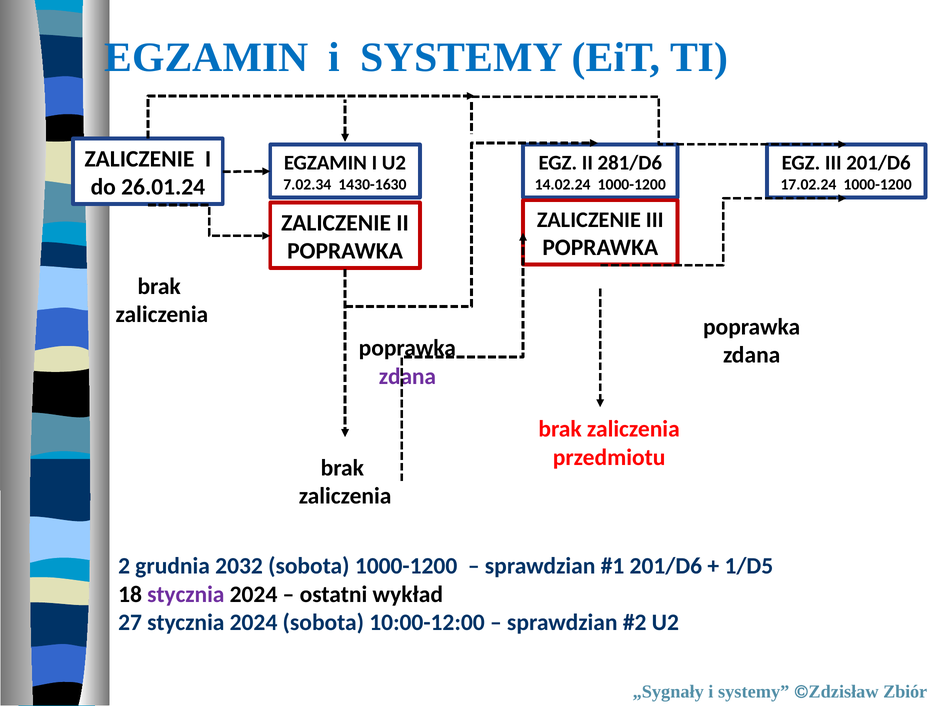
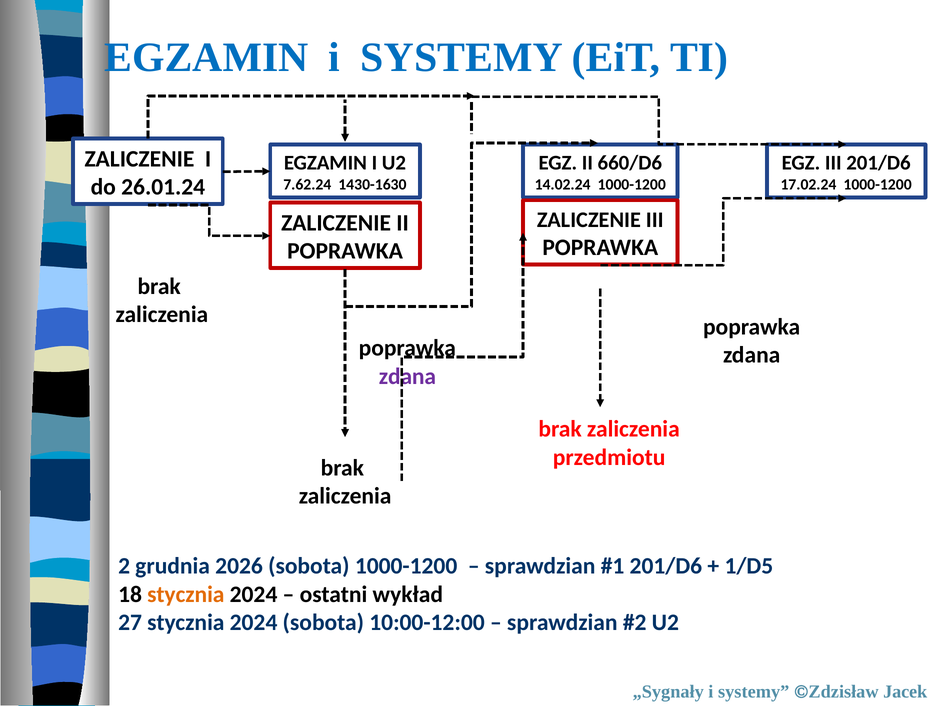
281/D6: 281/D6 -> 660/D6
7.02.34: 7.02.34 -> 7.62.24
2032: 2032 -> 2026
stycznia at (186, 594) colour: purple -> orange
Zbiór: Zbiór -> Jacek
